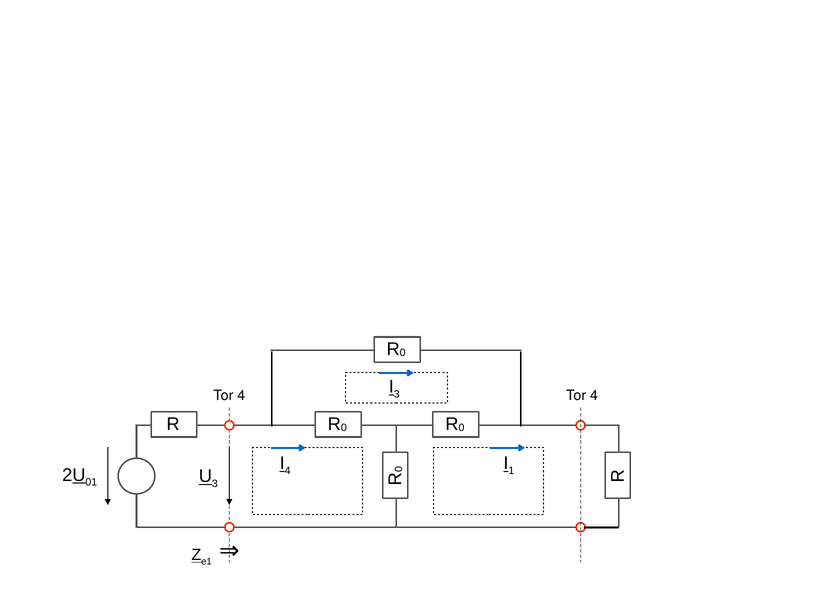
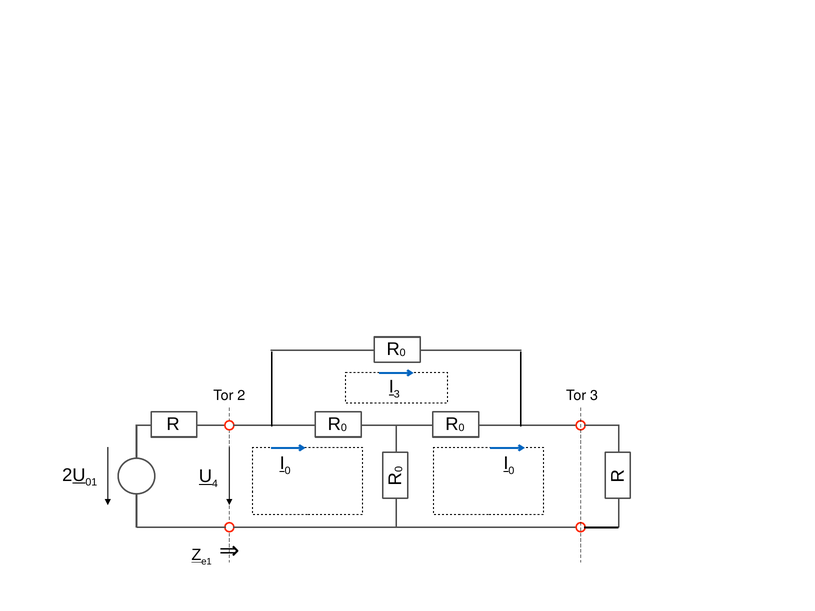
4 at (241, 396): 4 -> 2
4 at (594, 396): 4 -> 3
4 at (288, 471): 4 -> 0
1 at (511, 471): 1 -> 0
3 at (215, 484): 3 -> 4
